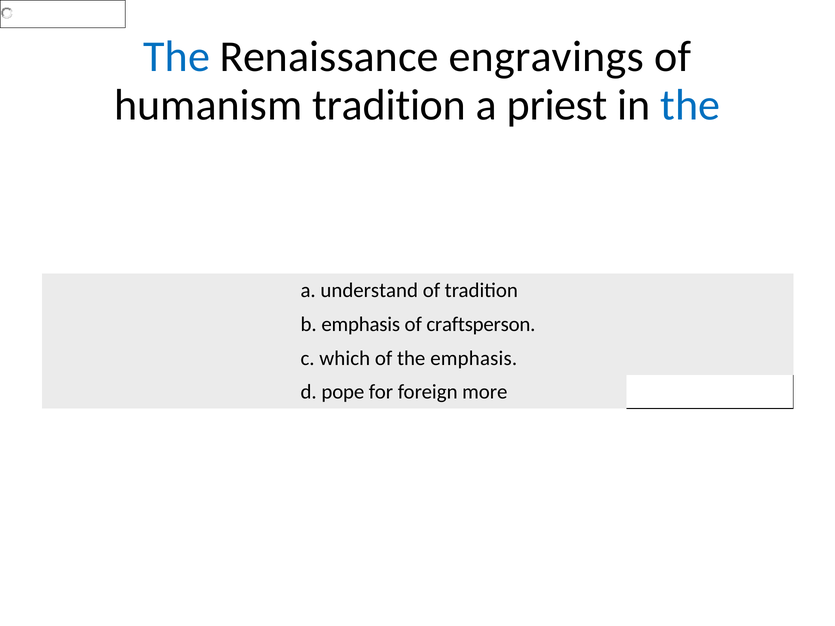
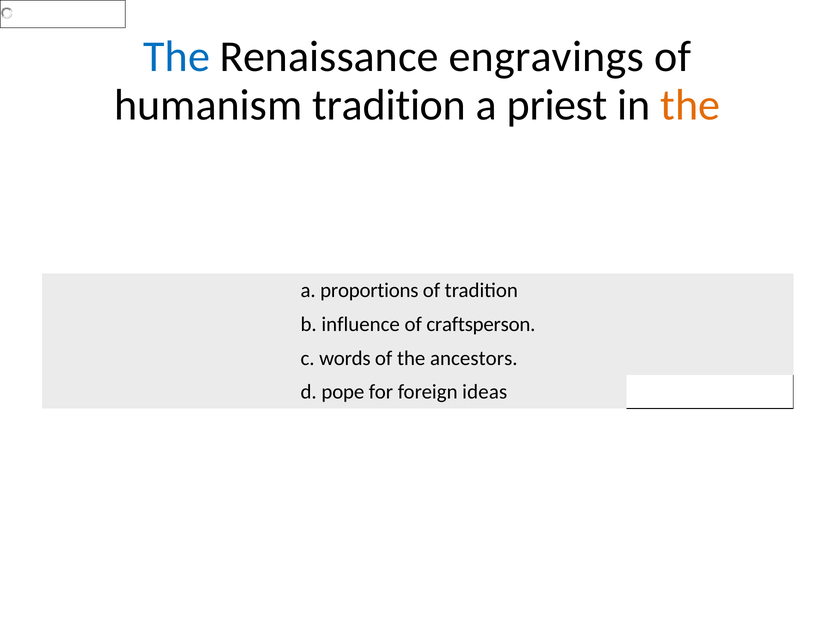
the at (690, 105) colour: blue -> orange
understand: understand -> proportions
b emphasis: emphasis -> influence
which: which -> words
the emphasis: emphasis -> ancestors
more: more -> ideas
